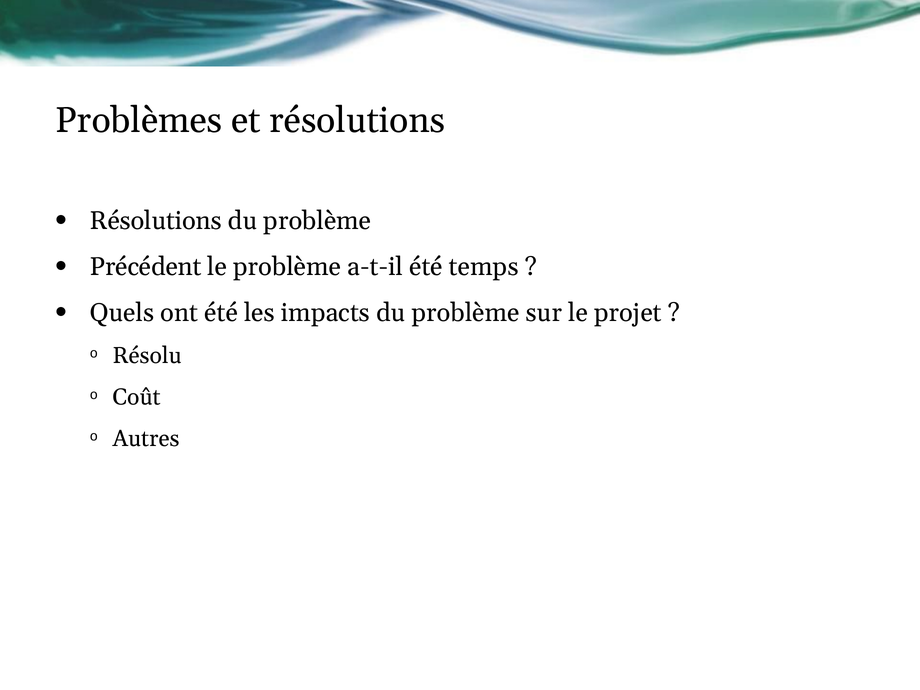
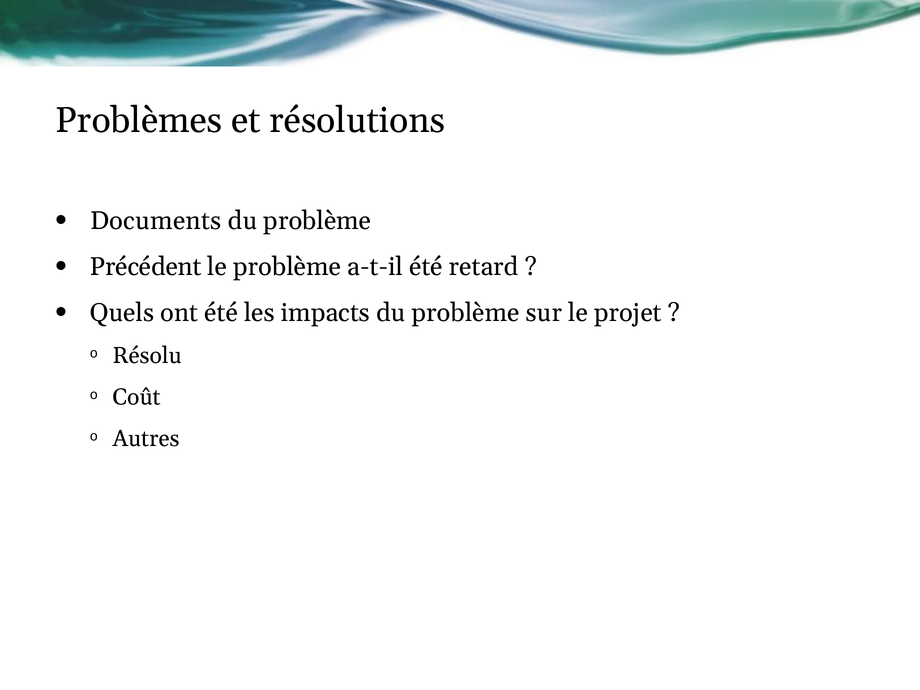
Résolutions at (156, 221): Résolutions -> Documents
temps: temps -> retard
